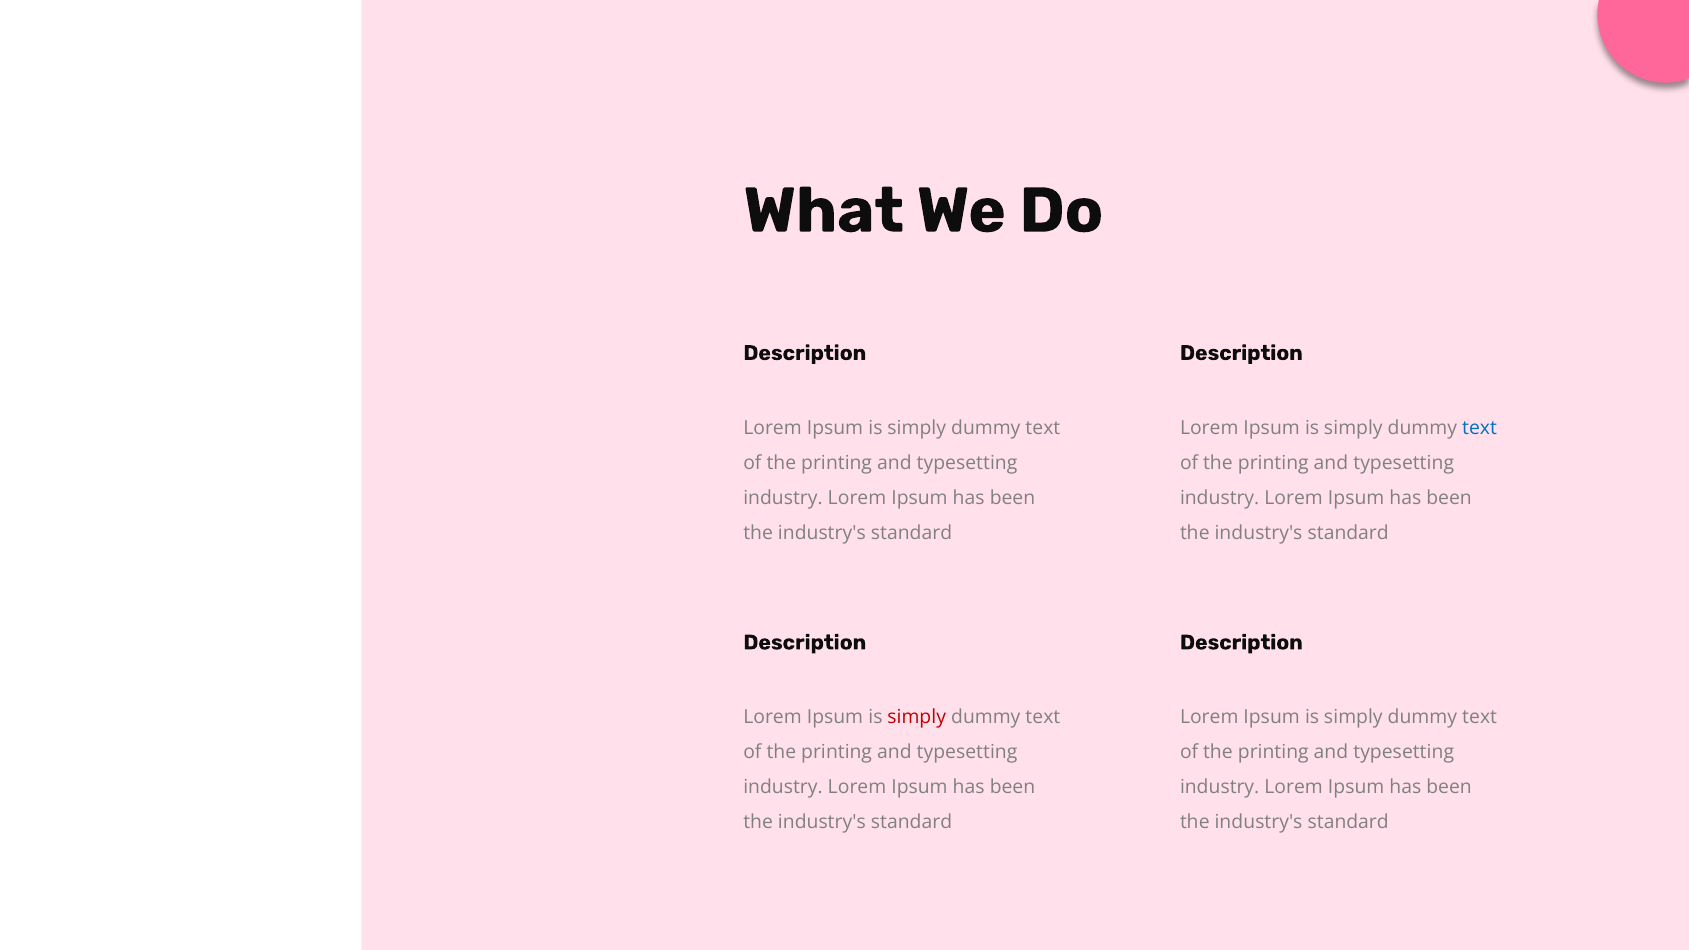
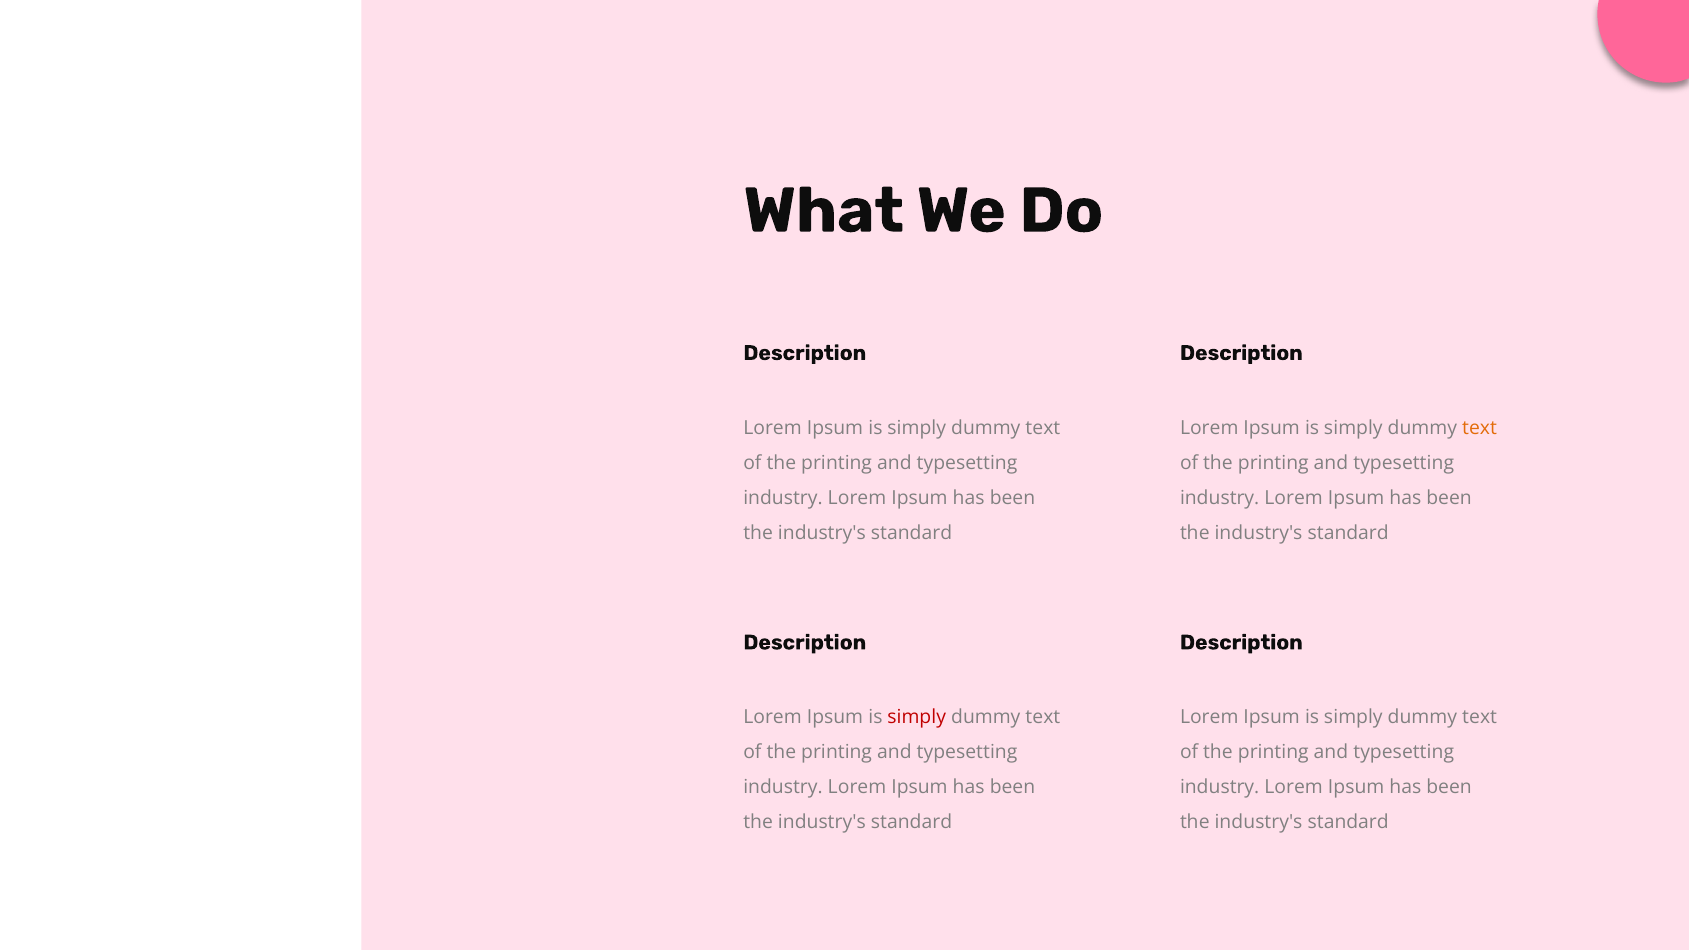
text at (1480, 428) colour: blue -> orange
